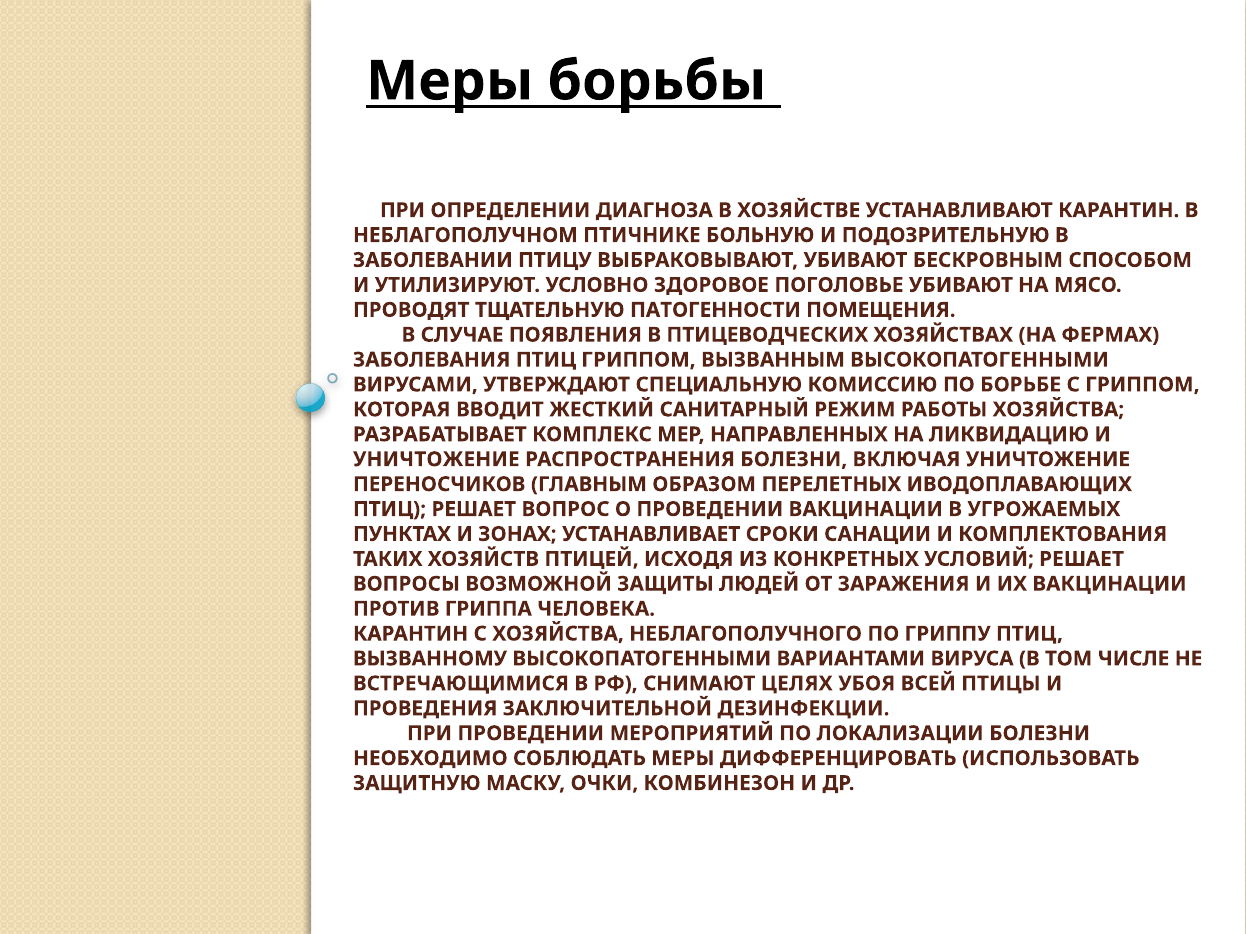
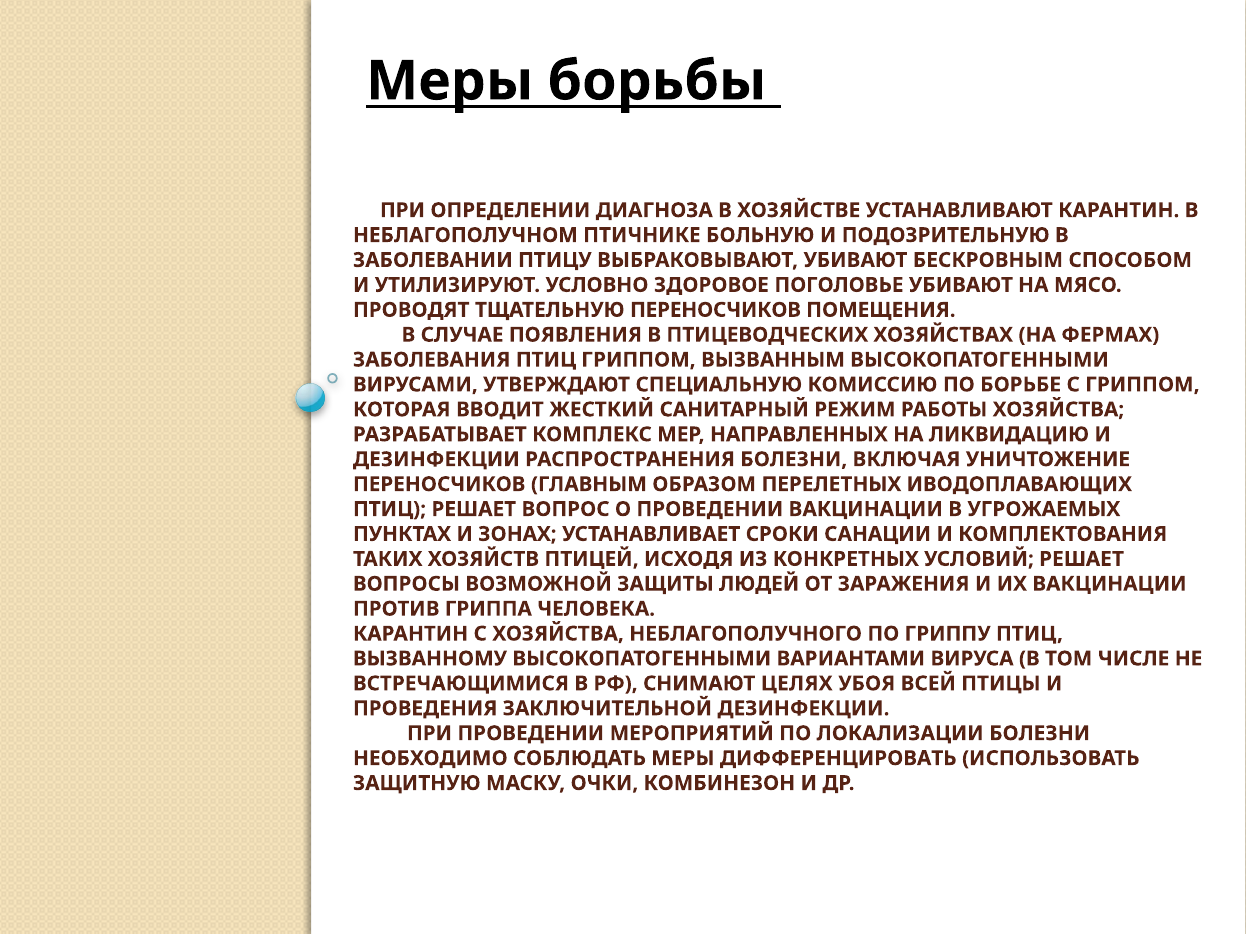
ТЩАТЕЛЬНУЮ ПАТОГЕННОСТИ: ПАТОГЕННОСТИ -> ПЕРЕНОСЧИКОВ
УНИЧТОЖЕНИЕ at (436, 460): УНИЧТОЖЕНИЕ -> ДЕЗИНФЕКЦИИ
